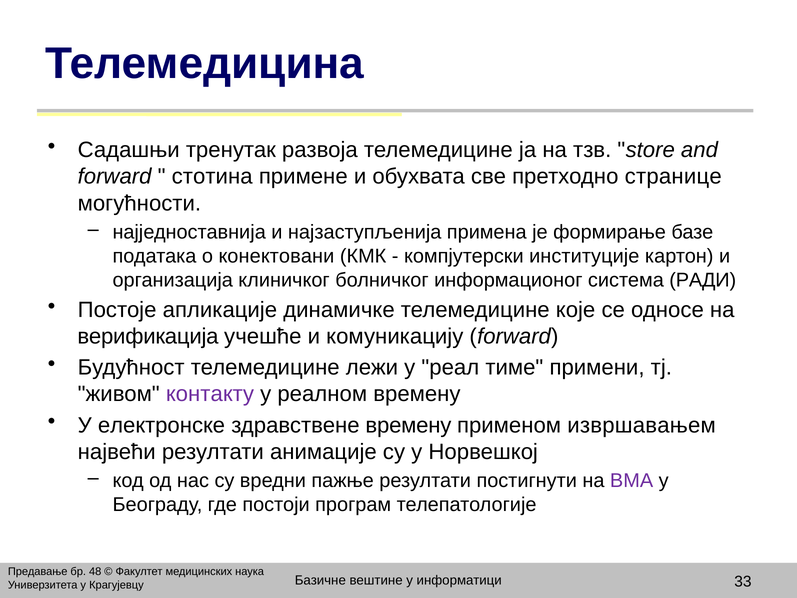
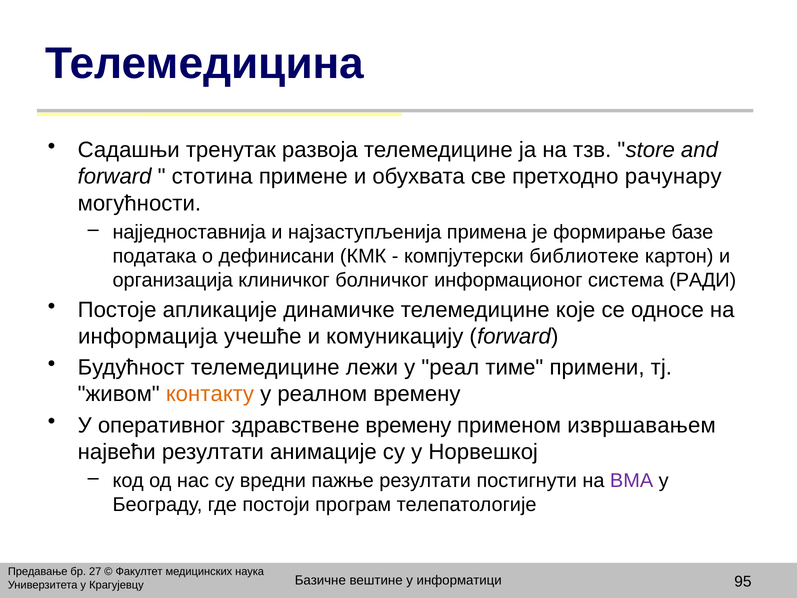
странице: странице -> рачунару
конектовани: конектовани -> дефинисани
институције: институције -> библиотеке
верификација: верификација -> информација
контакту colour: purple -> orange
електронске: електронске -> оперативног
48: 48 -> 27
33: 33 -> 95
